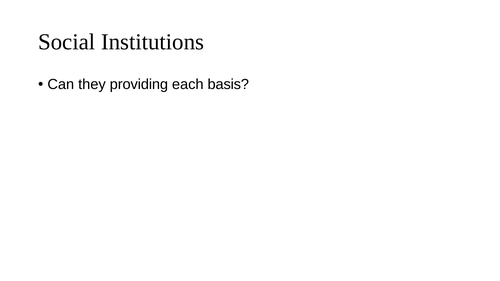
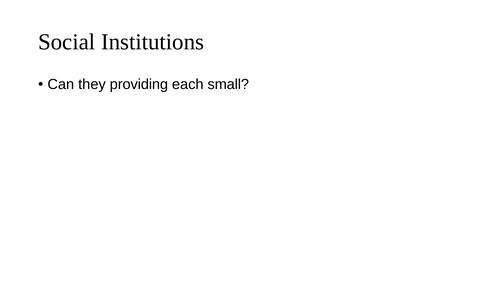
basis: basis -> small
